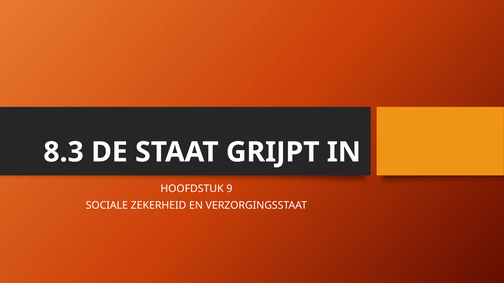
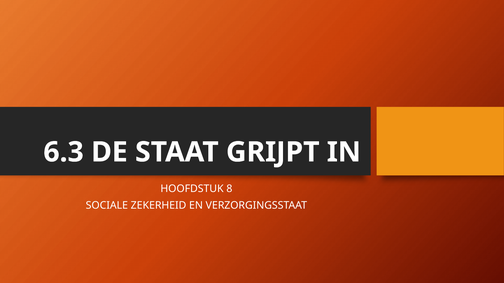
8.3: 8.3 -> 6.3
9: 9 -> 8
